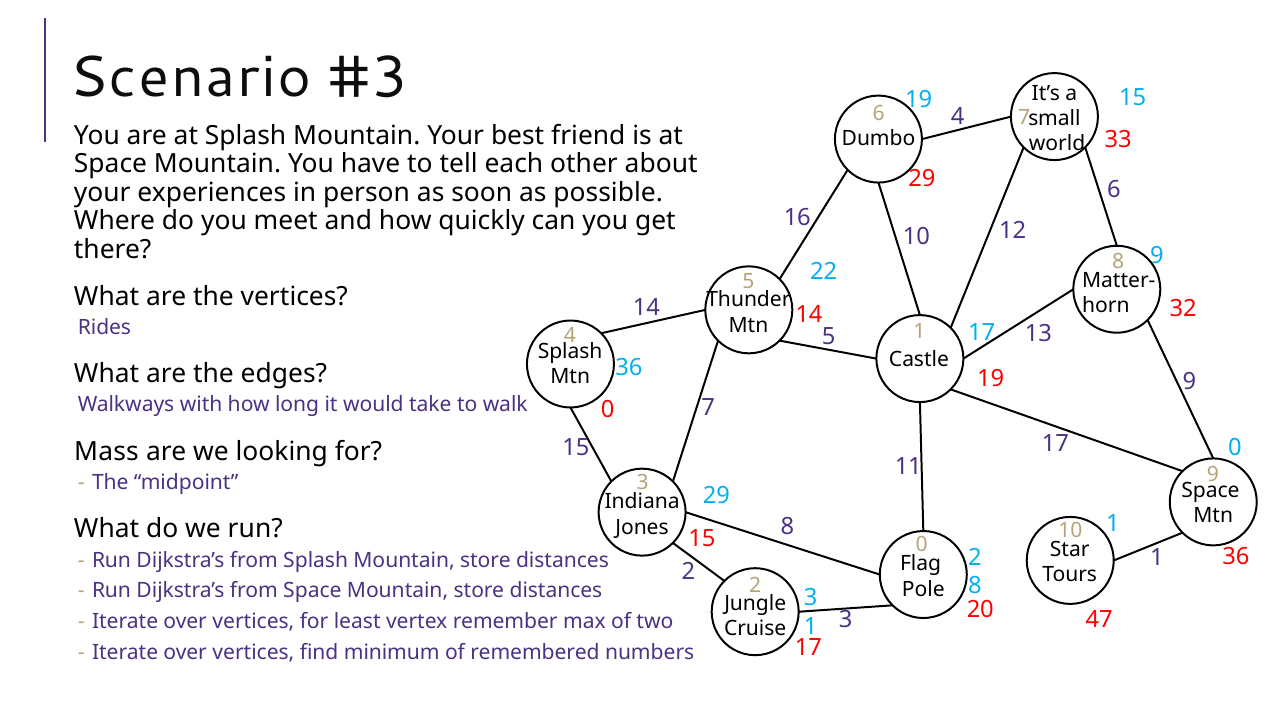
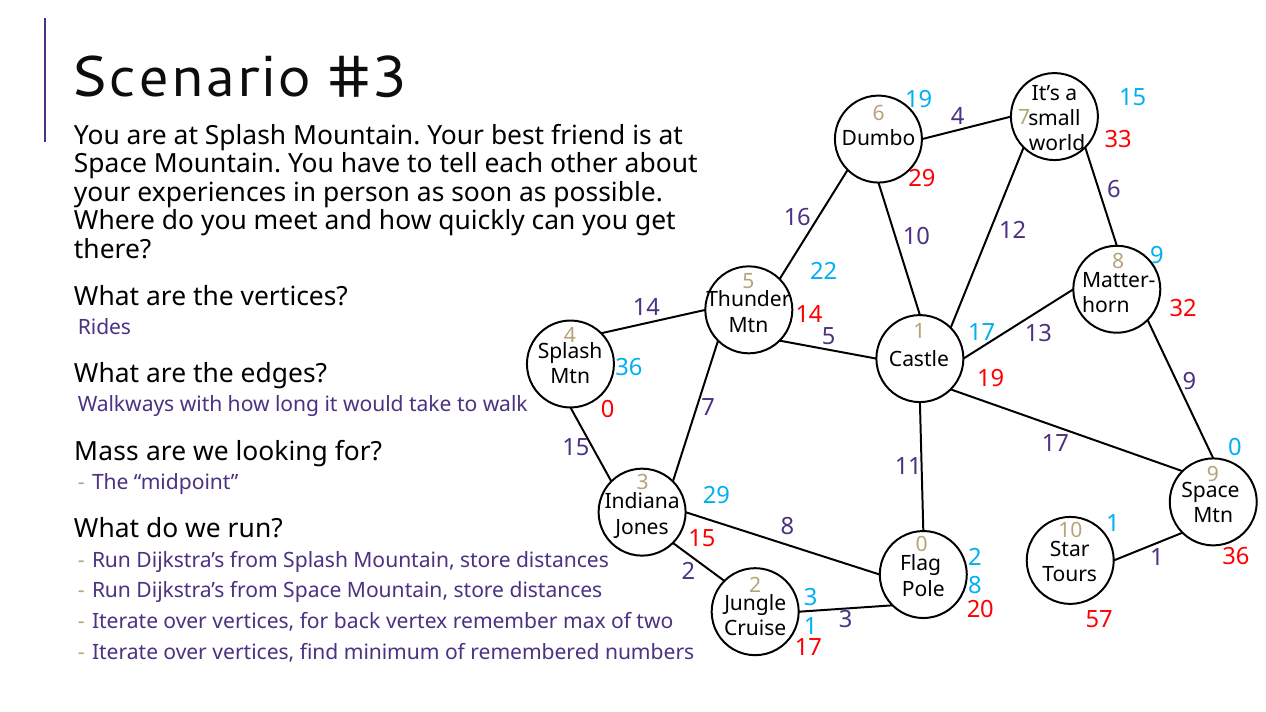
47: 47 -> 57
least: least -> back
